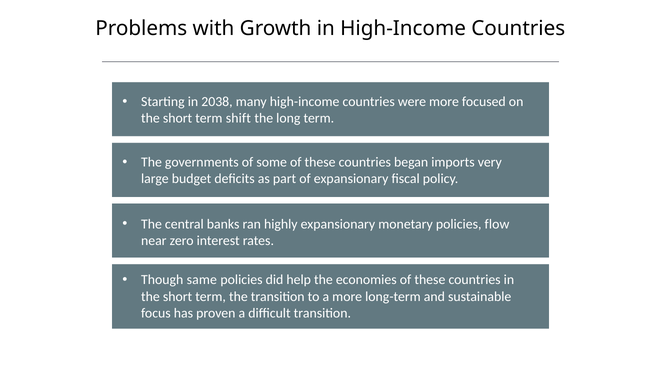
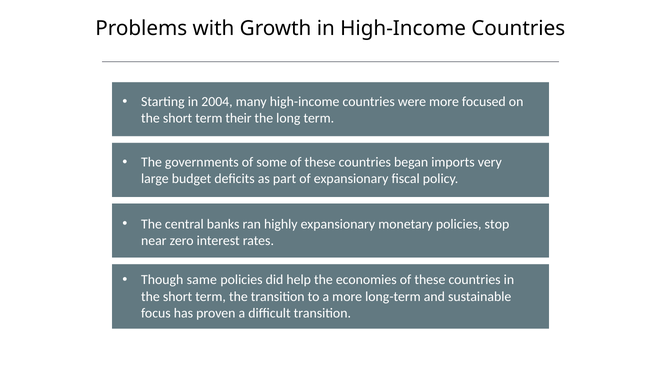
2038: 2038 -> 2004
shift: shift -> their
flow: flow -> stop
